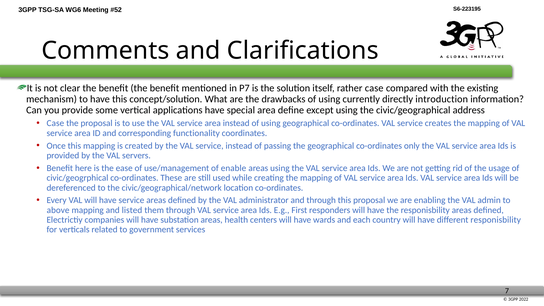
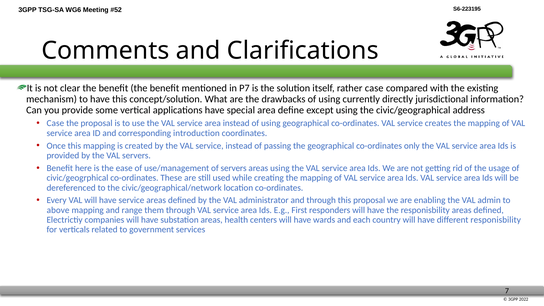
introduction: introduction -> jurisdictional
functionality: functionality -> introduction
of enable: enable -> servers
listed: listed -> range
